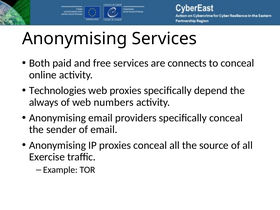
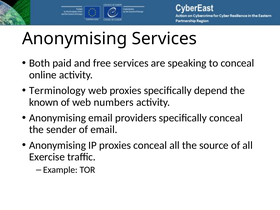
connects: connects -> speaking
Technologies: Technologies -> Terminology
always: always -> known
